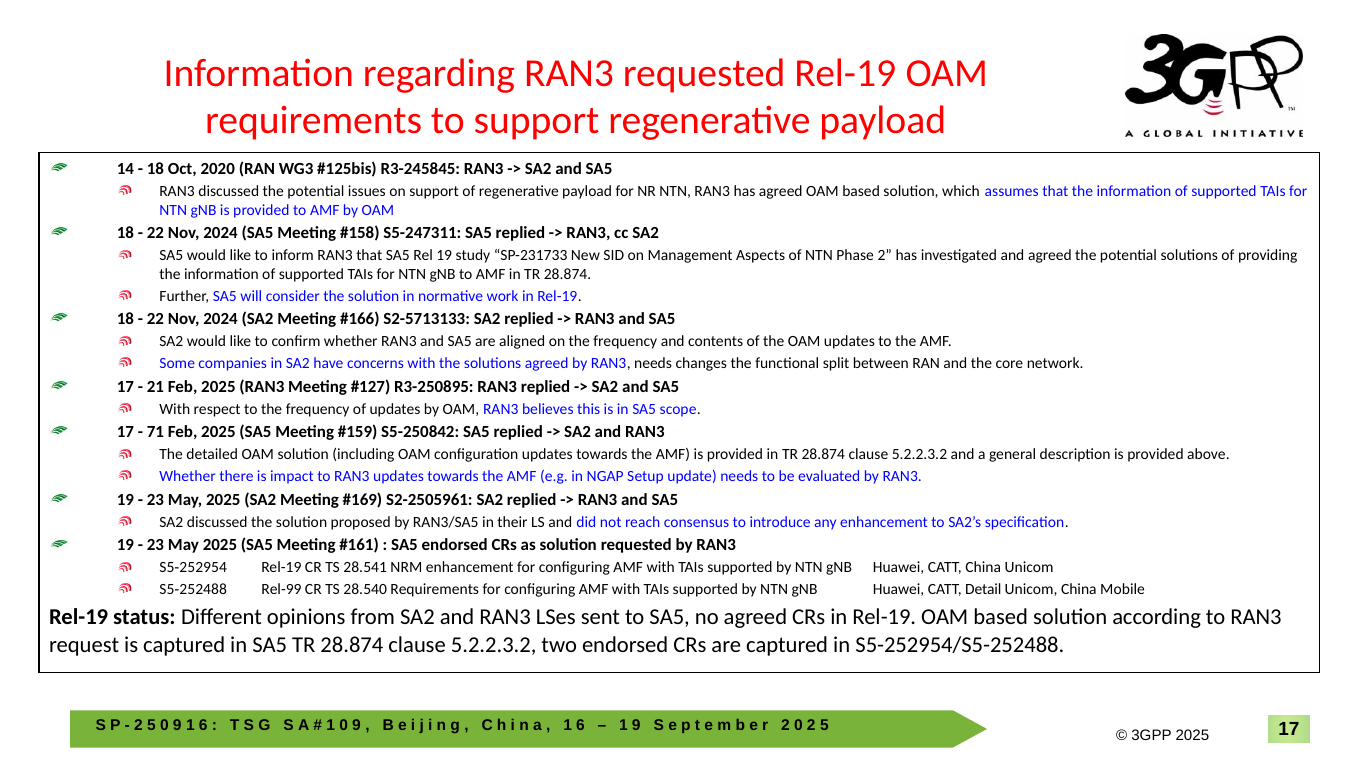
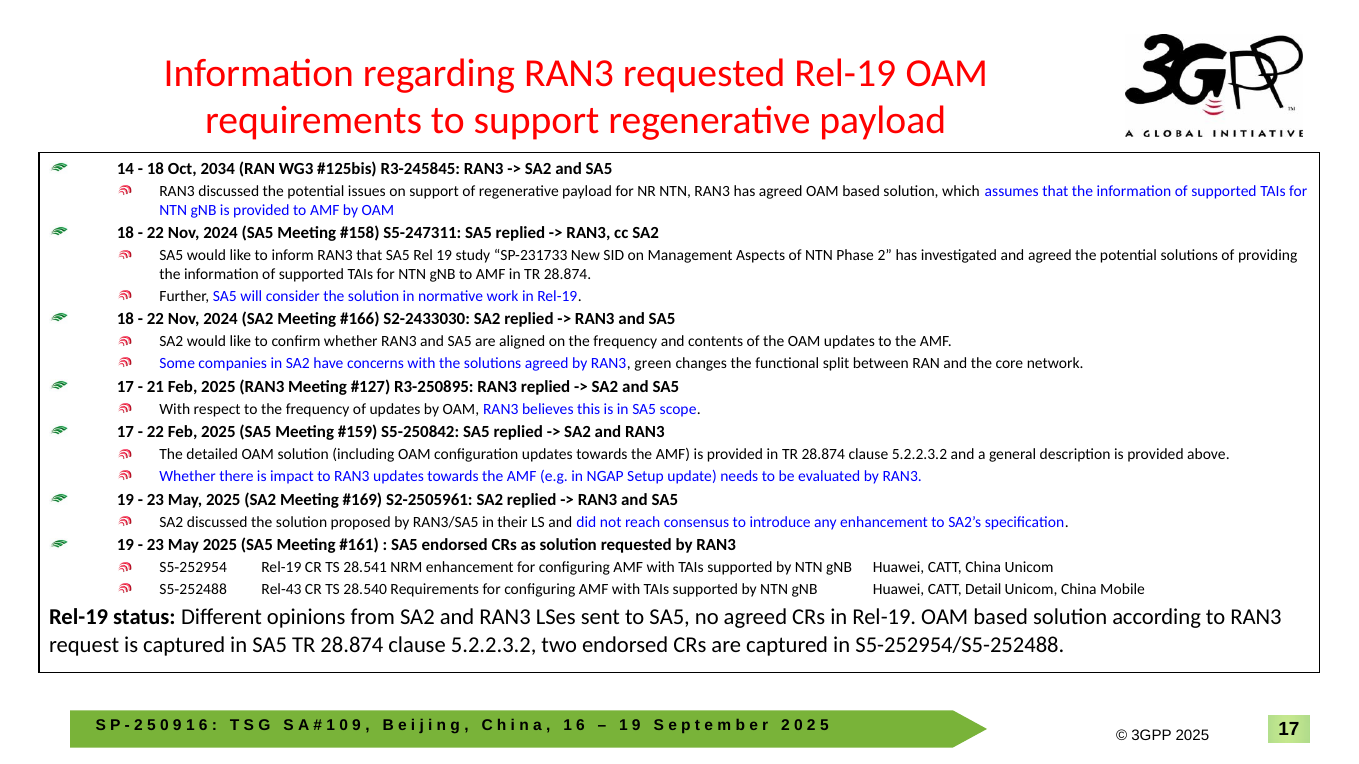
2020: 2020 -> 2034
S2-5713133: S2-5713133 -> S2-2433030
RAN3 needs: needs -> green
71 at (156, 432): 71 -> 22
Rel-99: Rel-99 -> Rel-43
